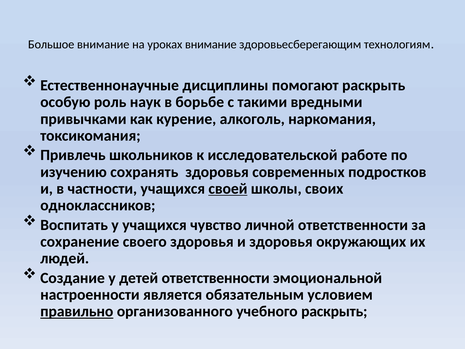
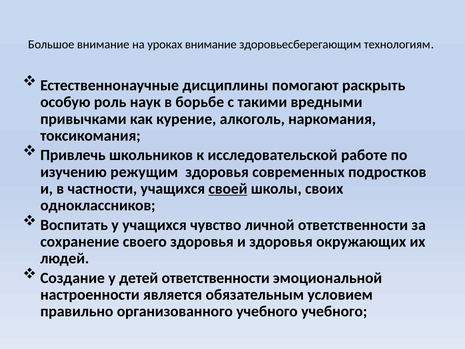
сохранять: сохранять -> режущим
правильно underline: present -> none
учебного раскрыть: раскрыть -> учебного
